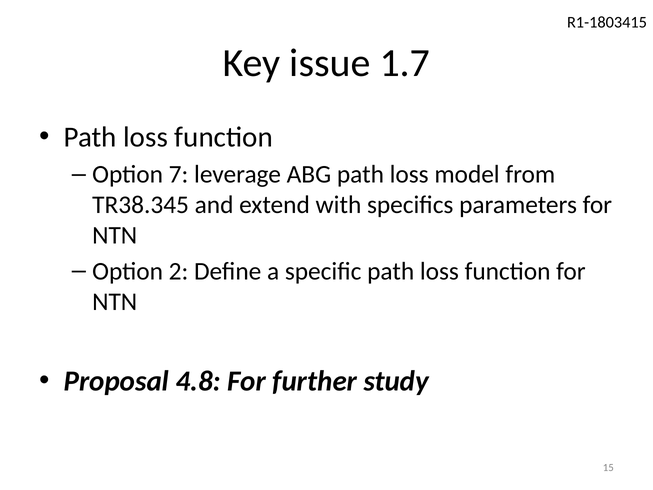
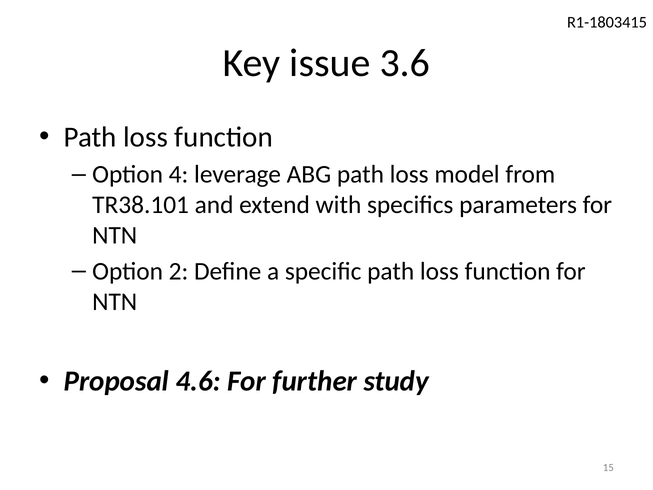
1.7: 1.7 -> 3.6
7: 7 -> 4
TR38.345: TR38.345 -> TR38.101
4.8: 4.8 -> 4.6
